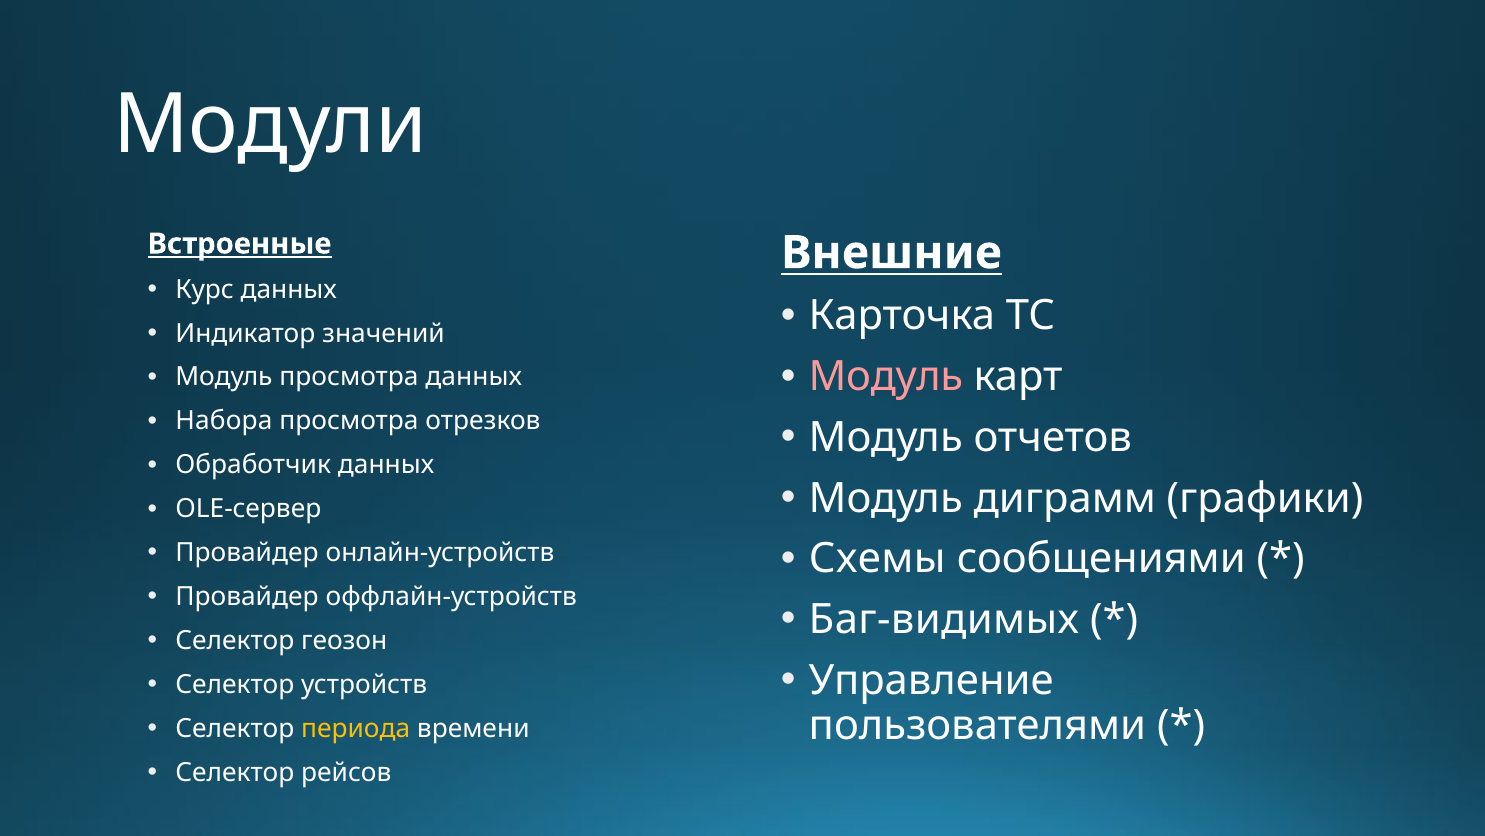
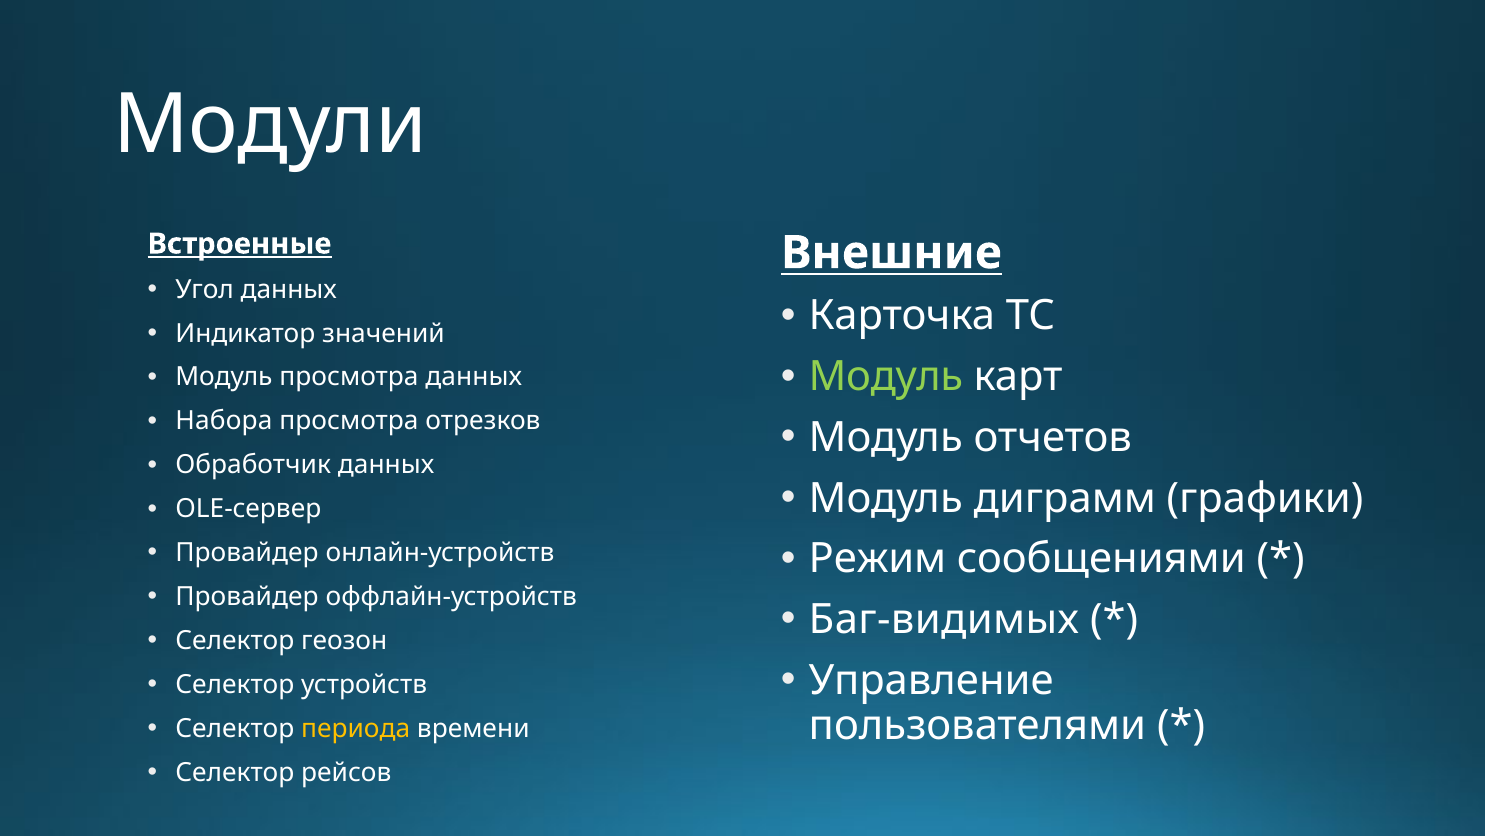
Курс: Курс -> Угол
Модуль at (886, 377) colour: pink -> light green
Схемы: Схемы -> Режим
